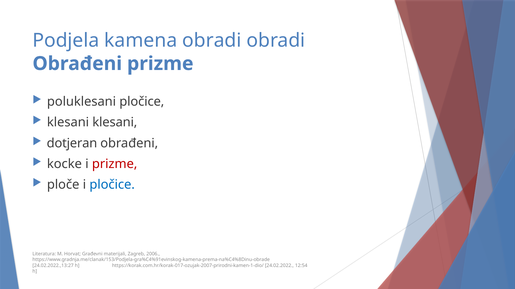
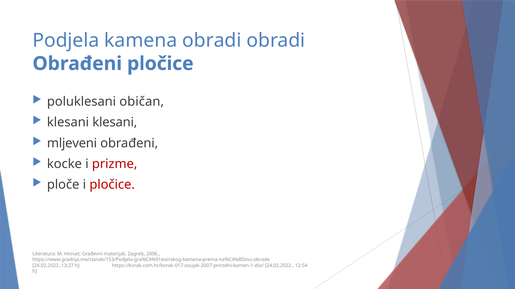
Obrađeni prizme: prizme -> pločice
poluklesani pločice: pločice -> običan
dotjeran: dotjeran -> mljeveni
pločice at (112, 185) colour: blue -> red
